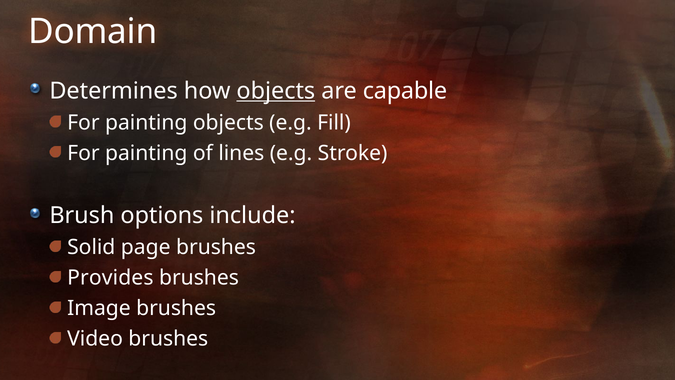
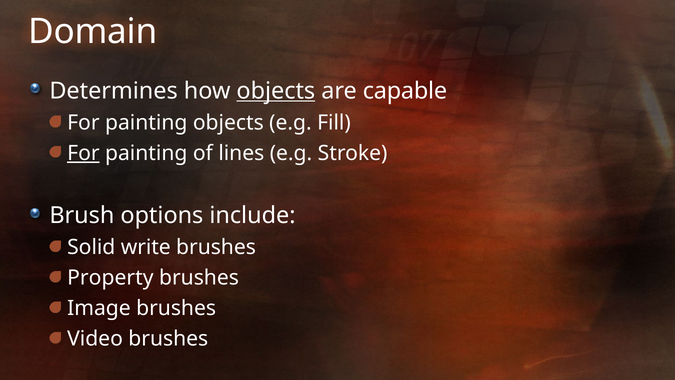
For at (83, 153) underline: none -> present
page: page -> write
Provides: Provides -> Property
